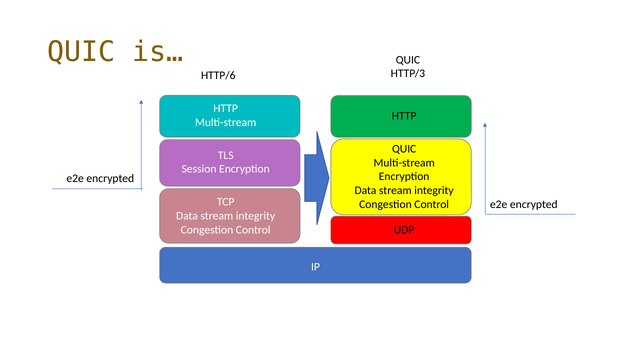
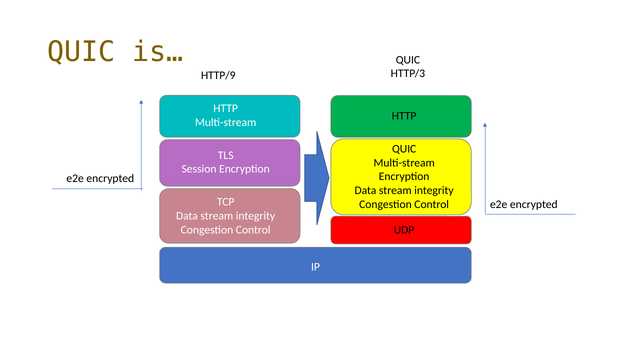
HTTP/6: HTTP/6 -> HTTP/9
